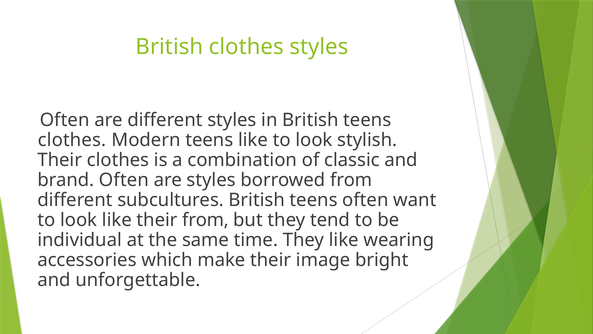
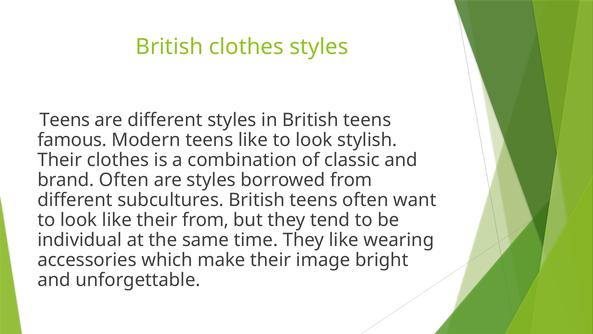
Often at (65, 120): Often -> Teens
clothes at (72, 140): clothes -> famous
